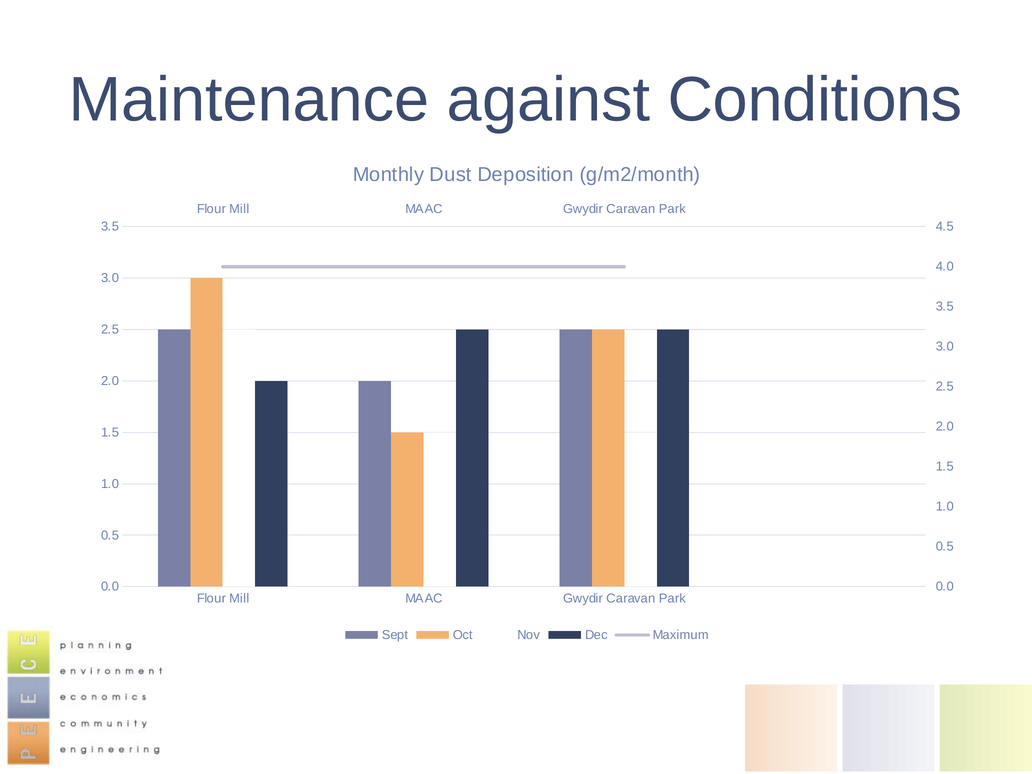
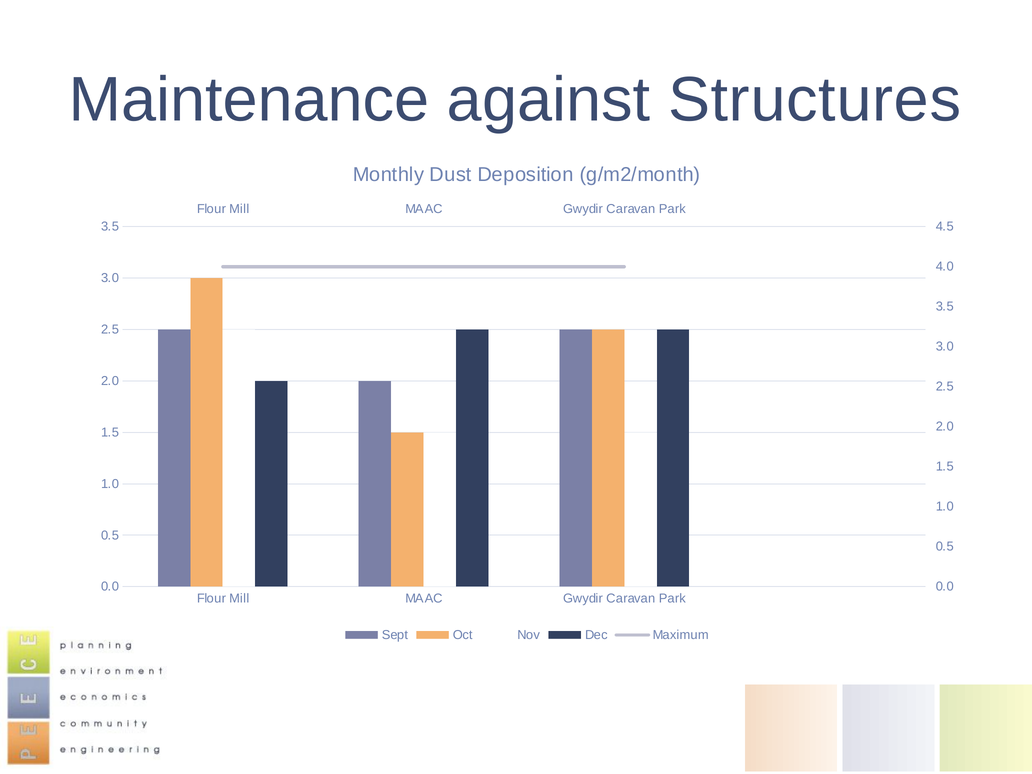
Conditions: Conditions -> Structures
